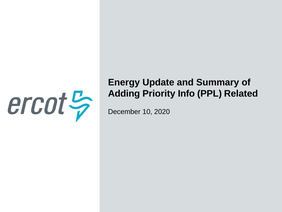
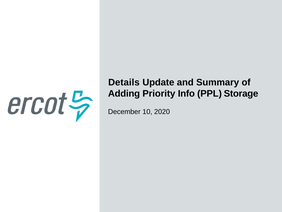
Energy: Energy -> Details
Related: Related -> Storage
